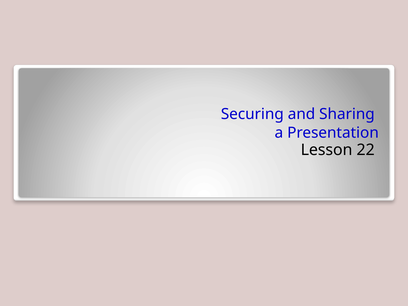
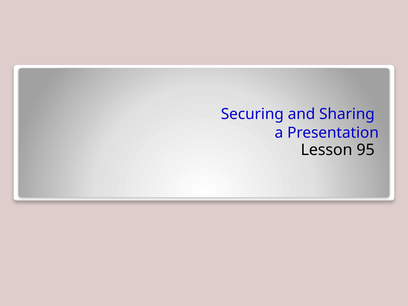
22: 22 -> 95
